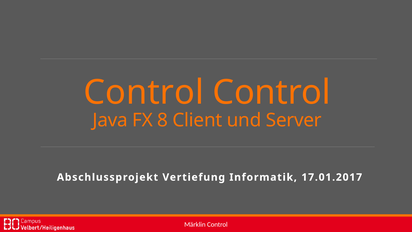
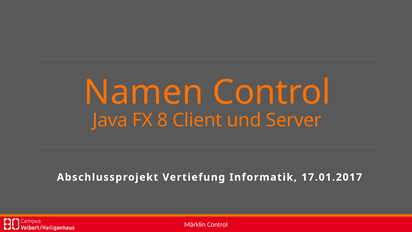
Control at (144, 92): Control -> Namen
